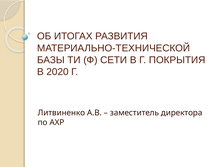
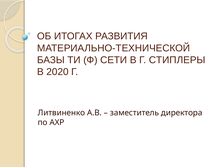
ПОКРЫТИЯ: ПОКРЫТИЯ -> СТИПЛЕРЫ
